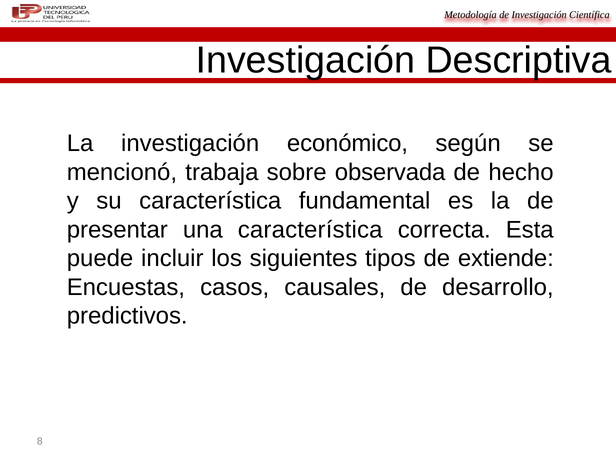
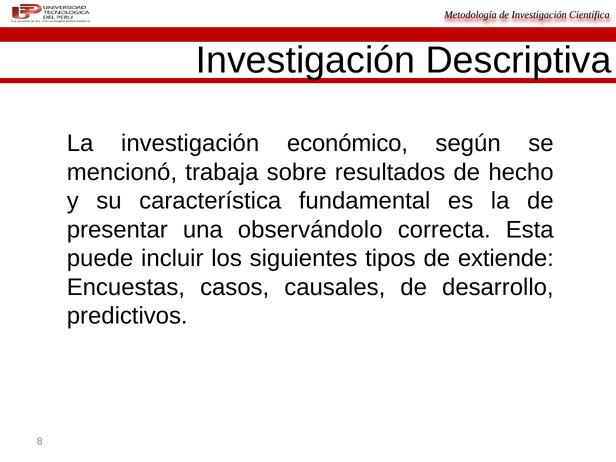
observada: observada -> resultados
una característica: característica -> observándolo
